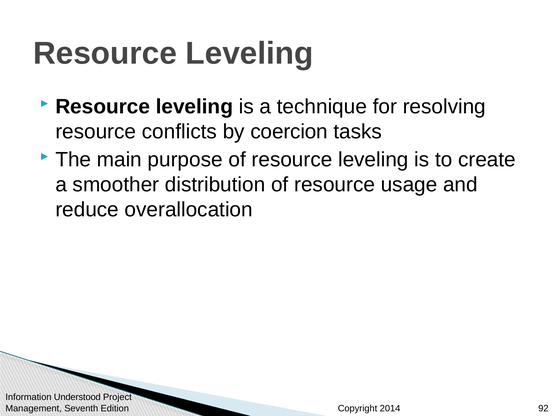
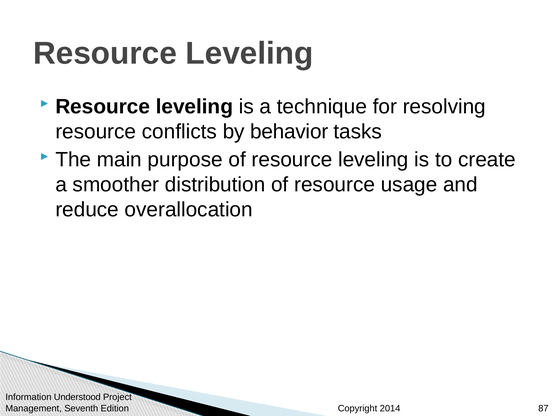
coercion: coercion -> behavior
92: 92 -> 87
